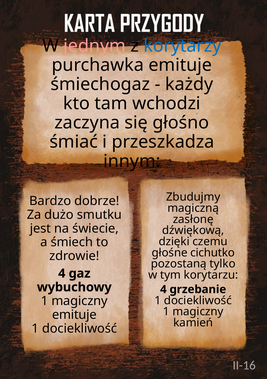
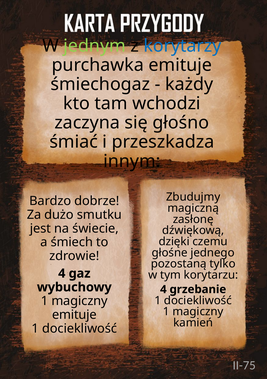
jednym colour: pink -> light green
cichutko: cichutko -> jednego
II-16: II-16 -> II-75
